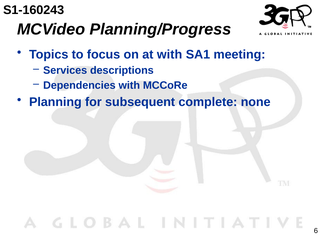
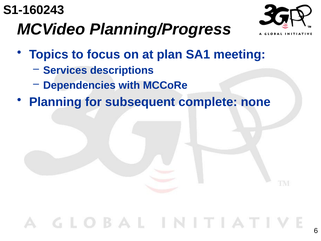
at with: with -> plan
